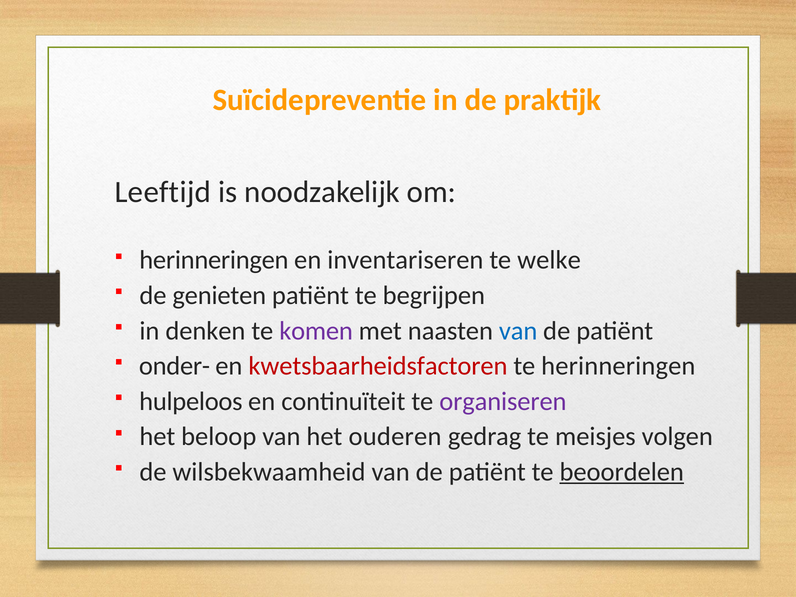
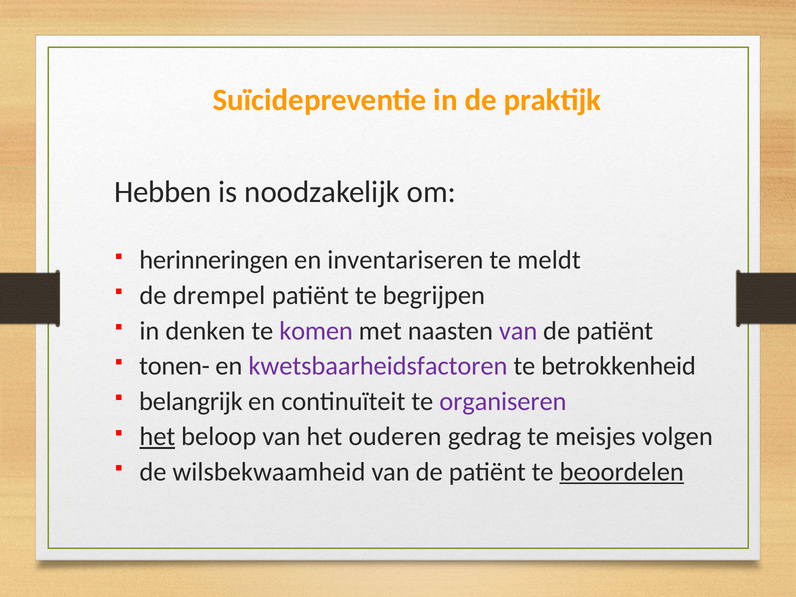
Leeftijd: Leeftijd -> Hebben
welke: welke -> meldt
genieten: genieten -> drempel
van at (518, 331) colour: blue -> purple
onder-: onder- -> tonen-
kwetsbaarheidsfactoren colour: red -> purple
te herinneringen: herinneringen -> betrokkenheid
hulpeloos: hulpeloos -> belangrijk
het at (157, 437) underline: none -> present
